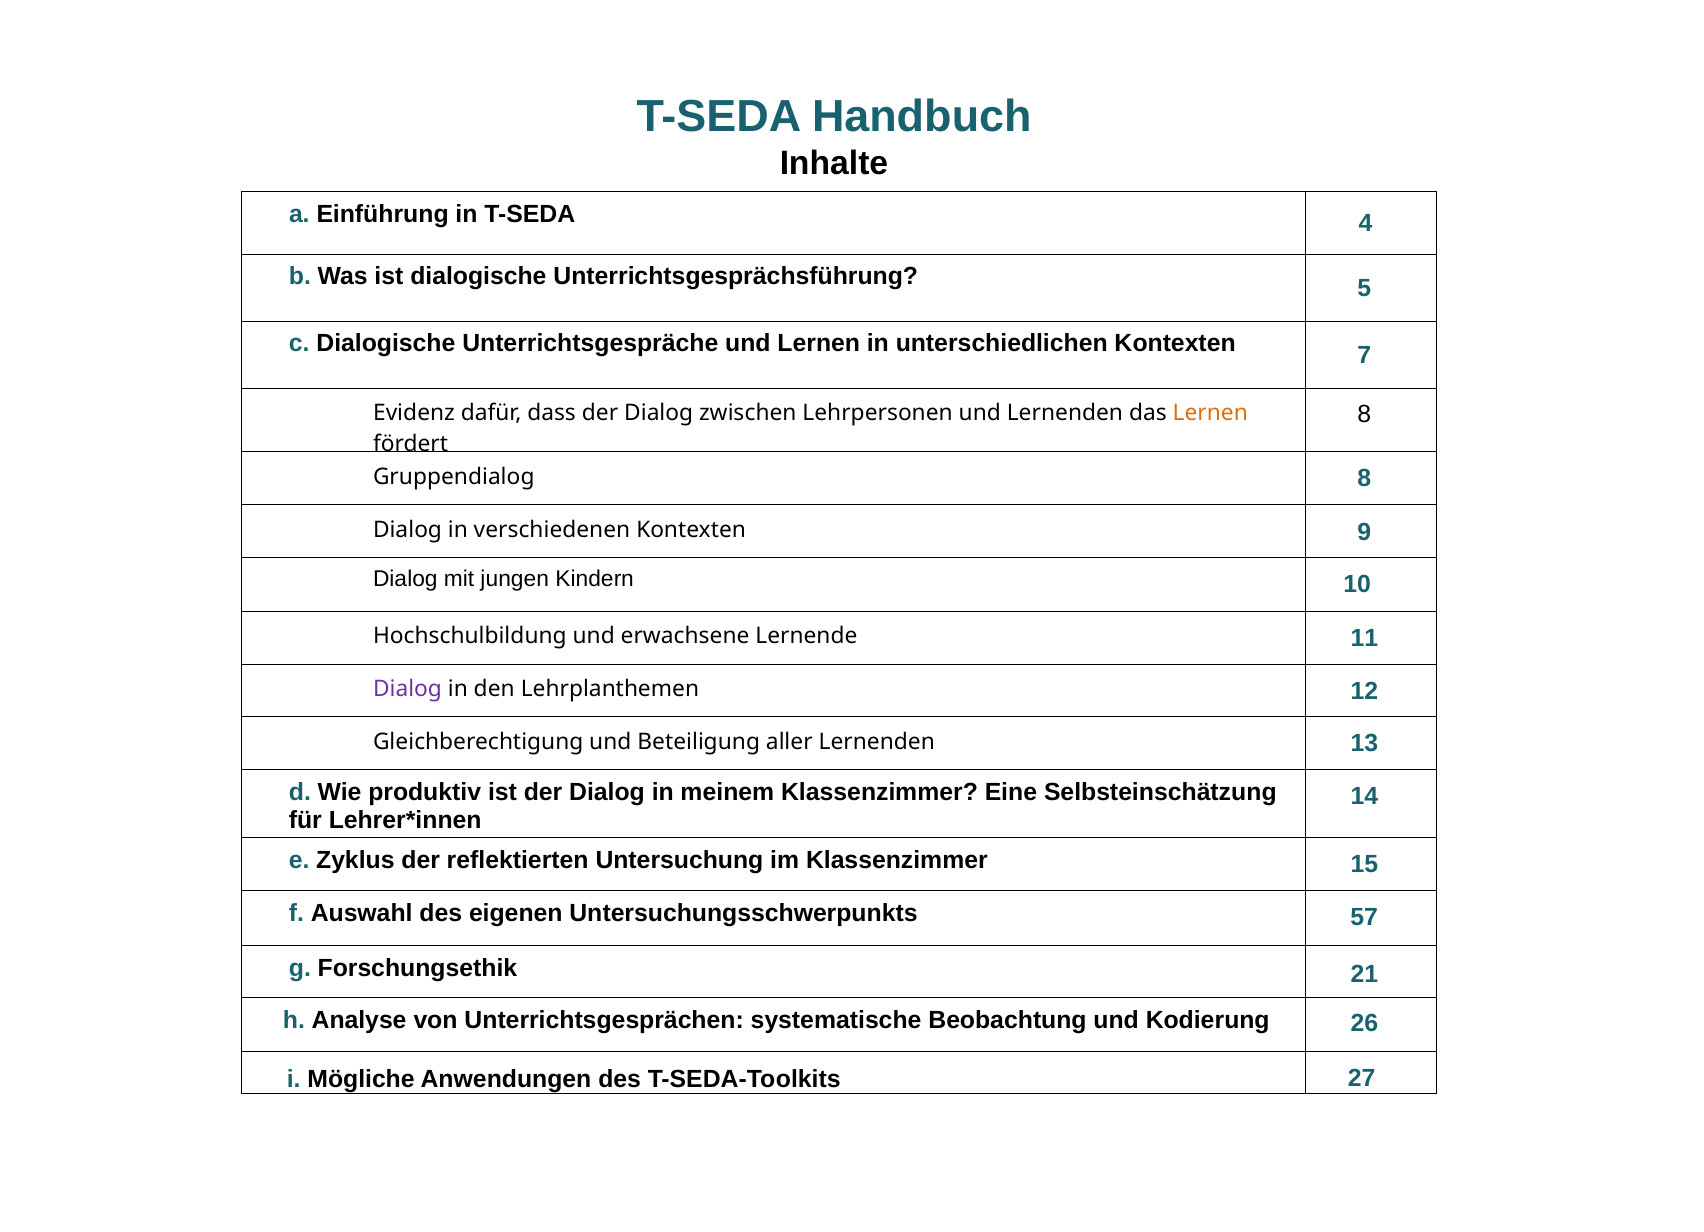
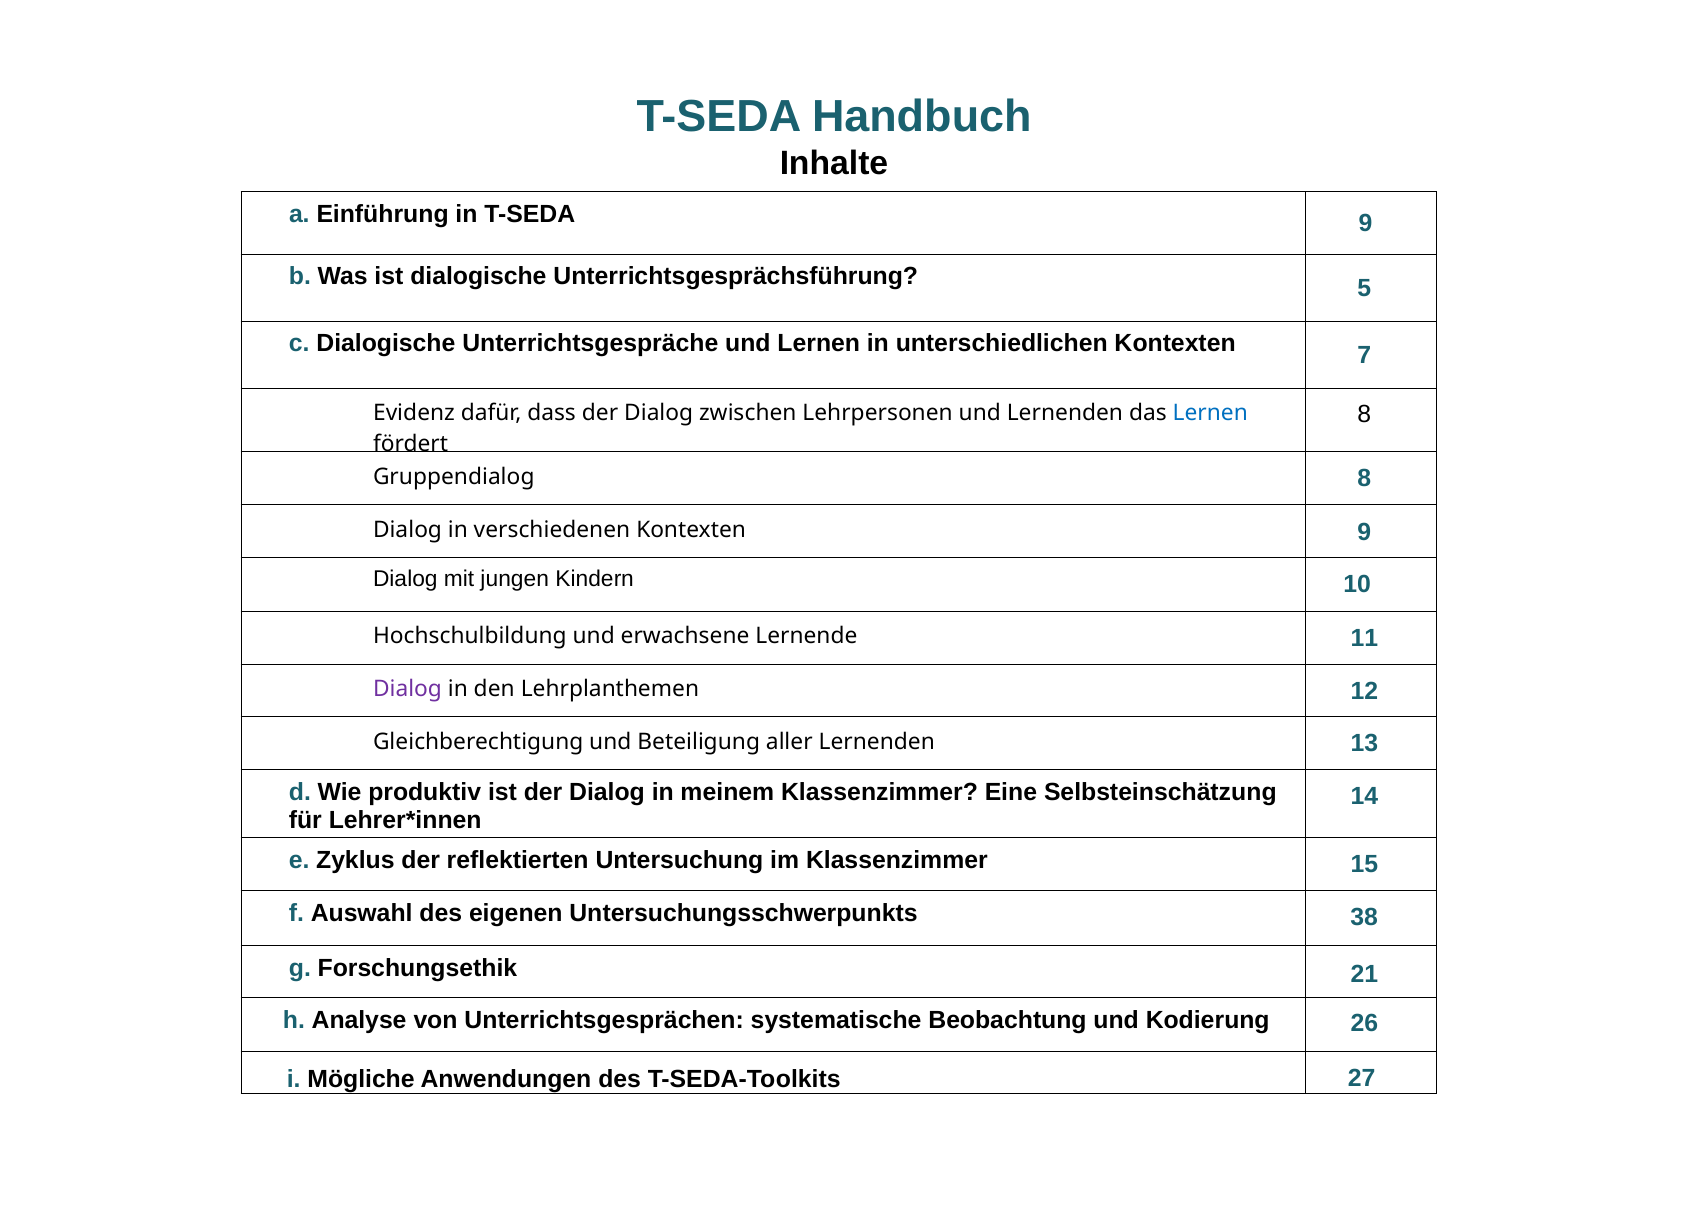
T-SEDA 4: 4 -> 9
Lernen at (1210, 413) colour: orange -> blue
57: 57 -> 38
